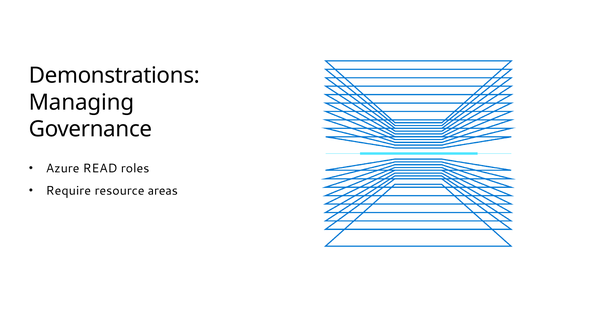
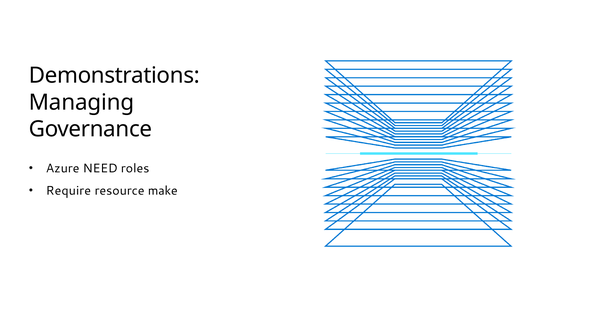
READ: READ -> NEED
areas: areas -> make
